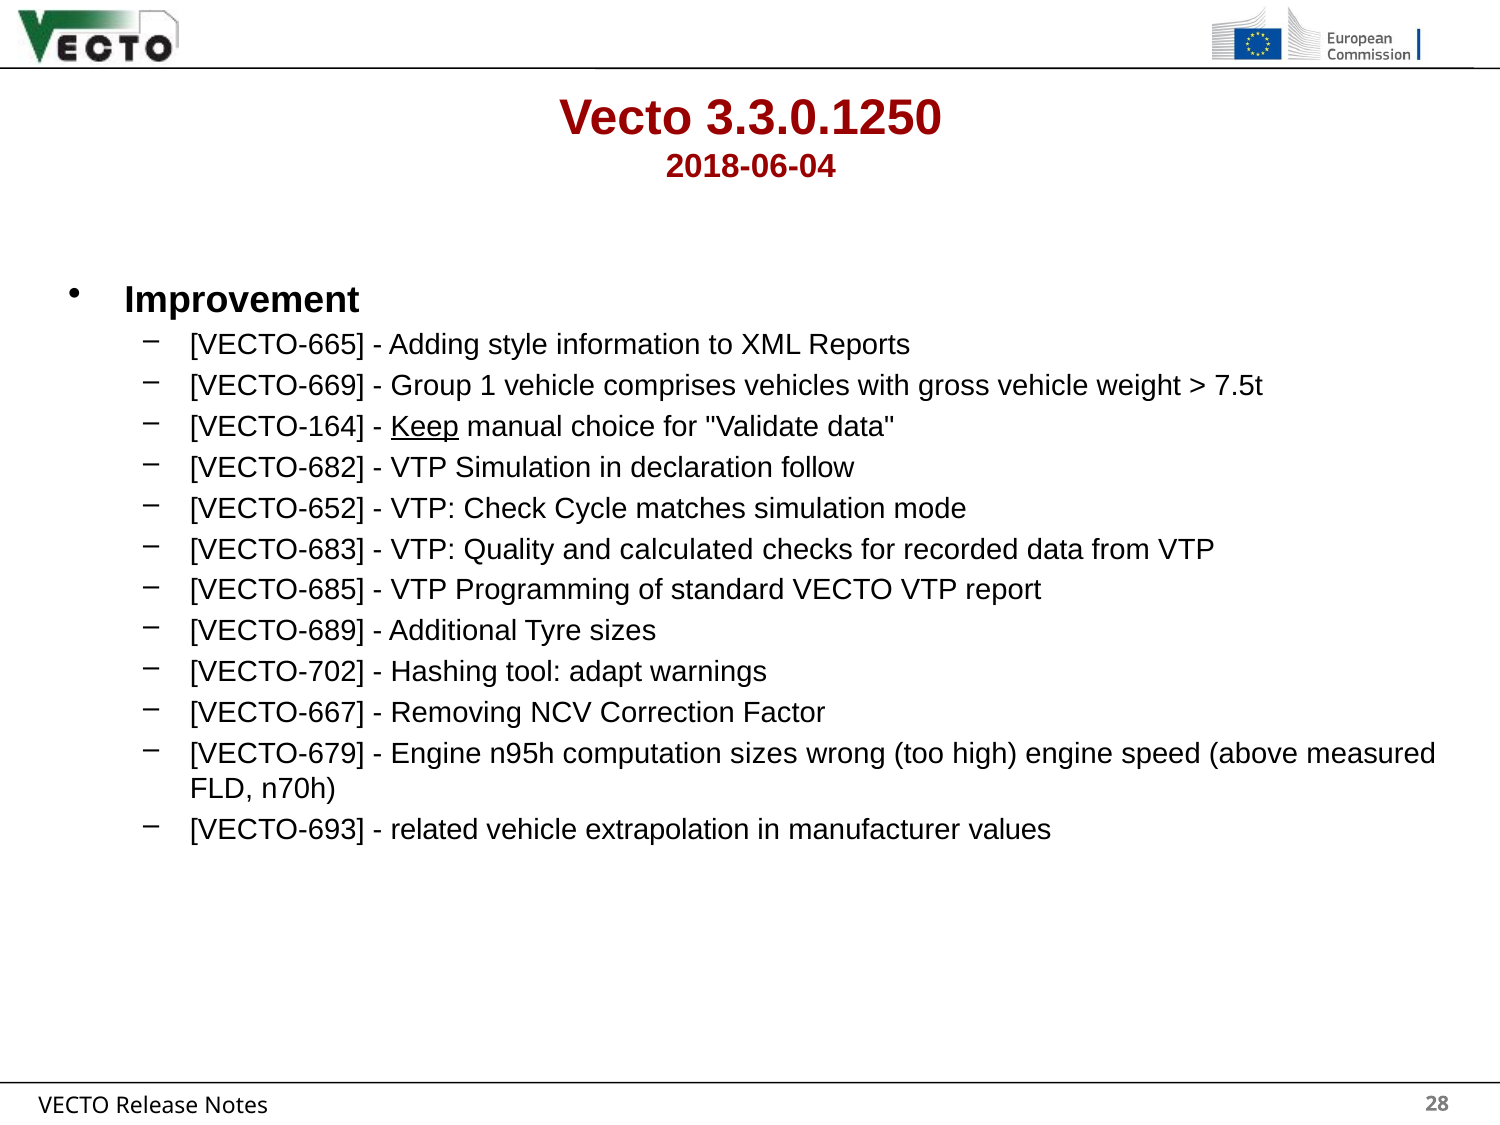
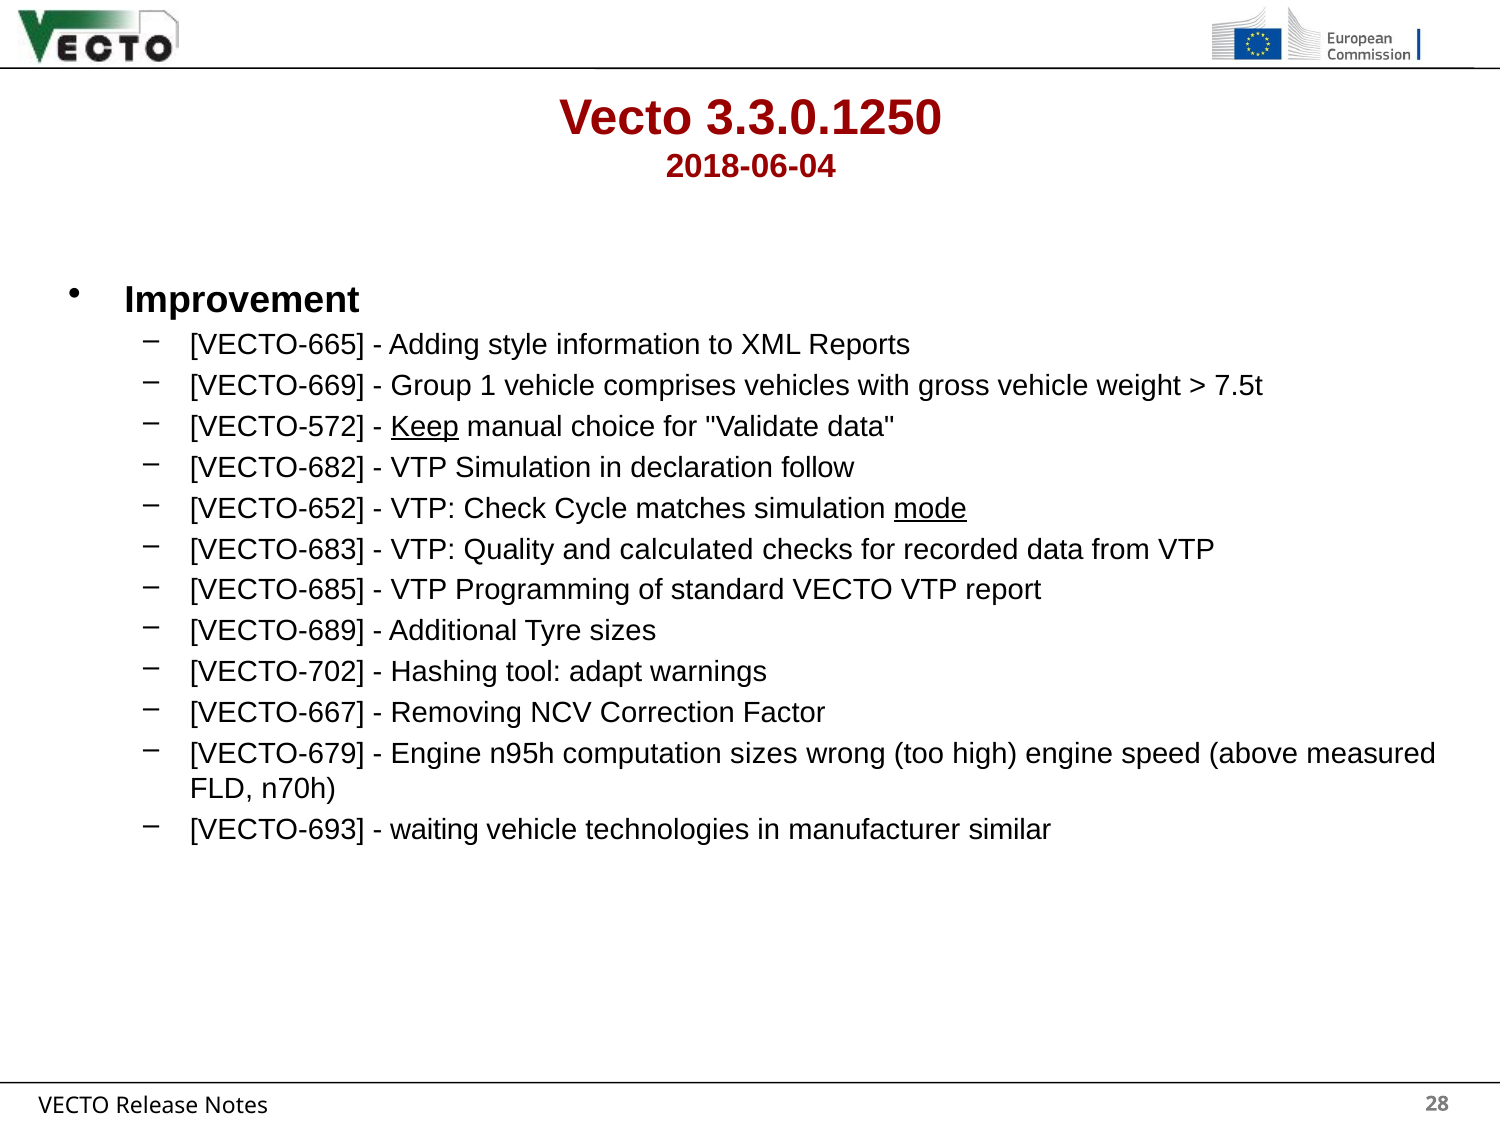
VECTO-164: VECTO-164 -> VECTO-572
mode underline: none -> present
related: related -> waiting
extrapolation: extrapolation -> technologies
values: values -> similar
